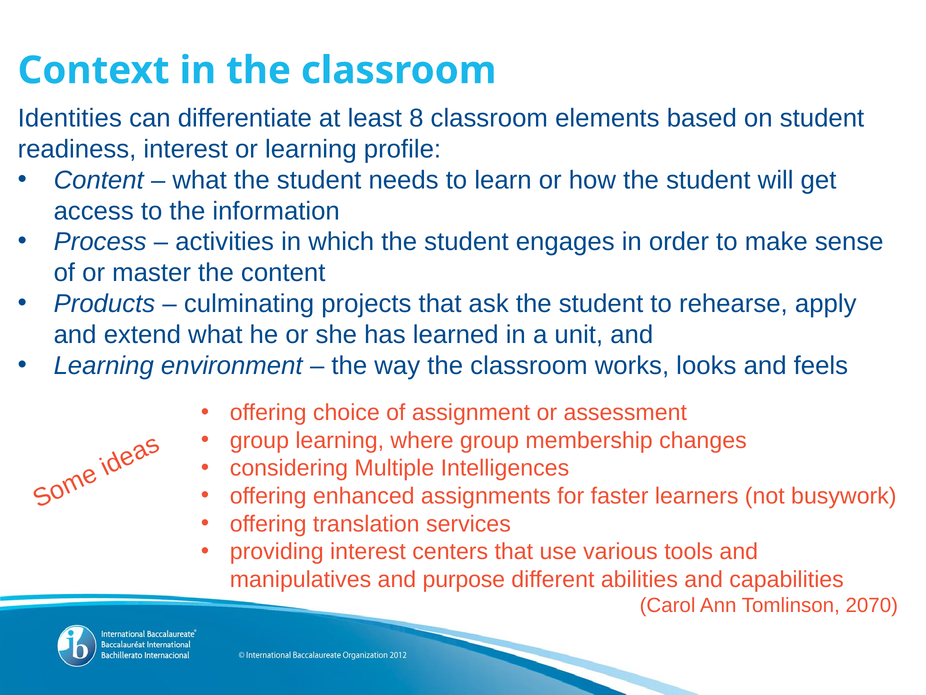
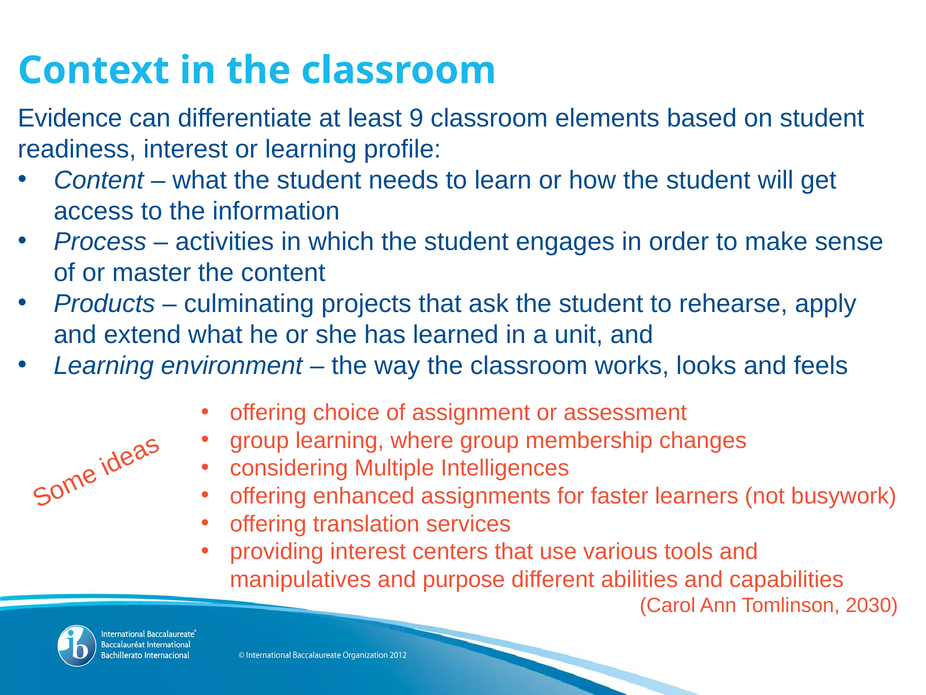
Identities: Identities -> Evidence
8: 8 -> 9
2070: 2070 -> 2030
